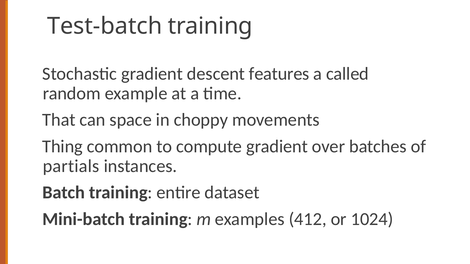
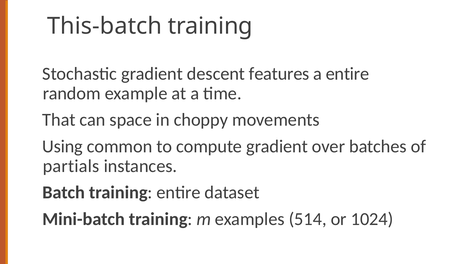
Test-batch: Test-batch -> This-batch
a called: called -> entire
Thing: Thing -> Using
412: 412 -> 514
